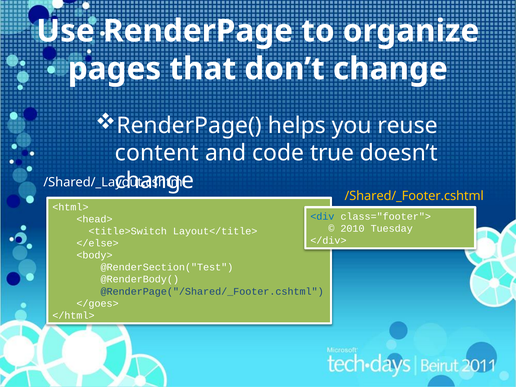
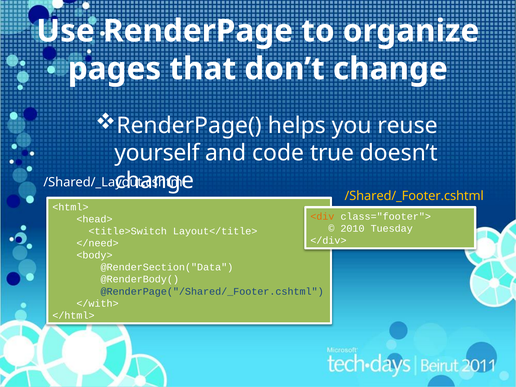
content: content -> yourself
<div colour: blue -> orange
</else>: </else> -> </need>
@RenderSection("Test: @RenderSection("Test -> @RenderSection("Data
</goes>: </goes> -> </with>
